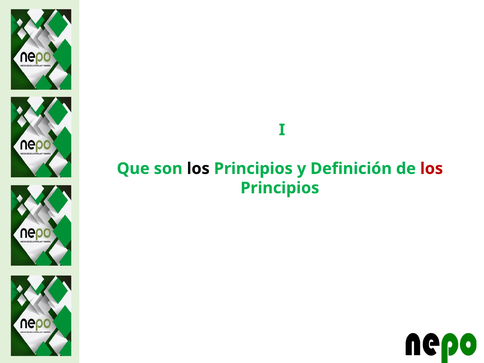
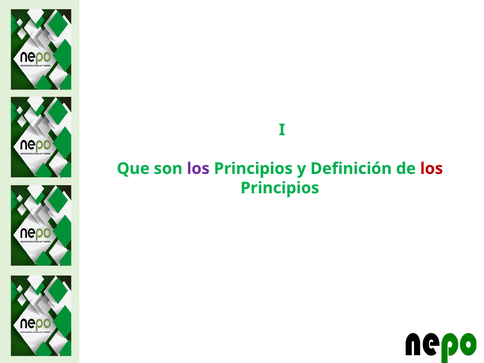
los at (198, 169) colour: black -> purple
